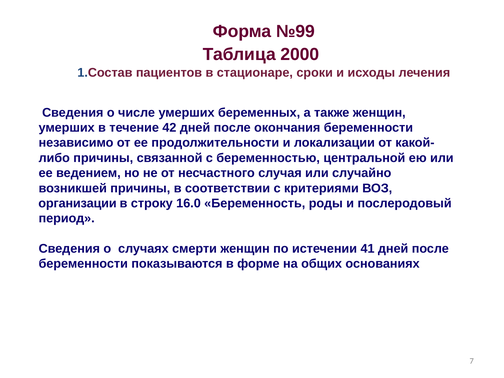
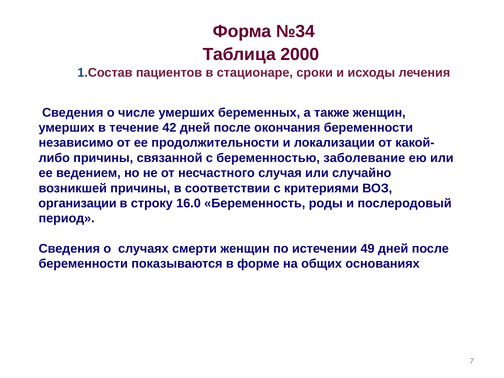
№99: №99 -> №34
центральной: центральной -> заболевание
41: 41 -> 49
